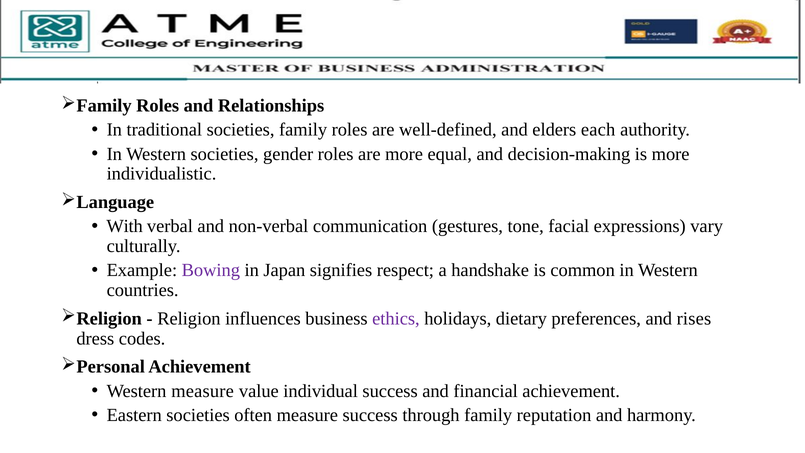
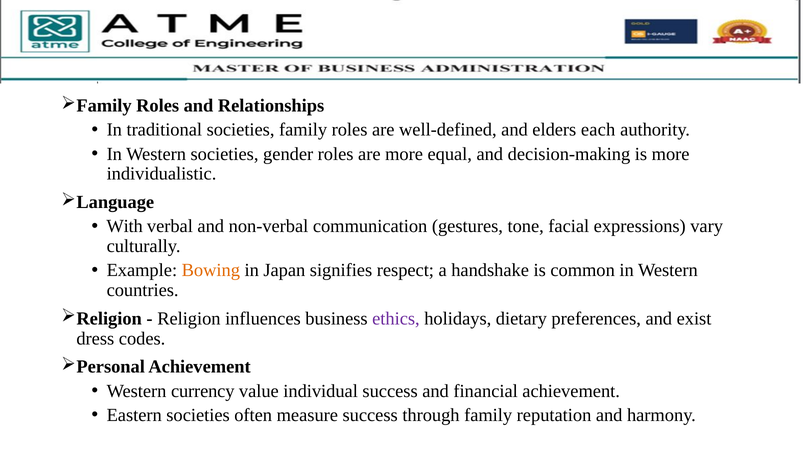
Bowing colour: purple -> orange
rises: rises -> exist
Western measure: measure -> currency
